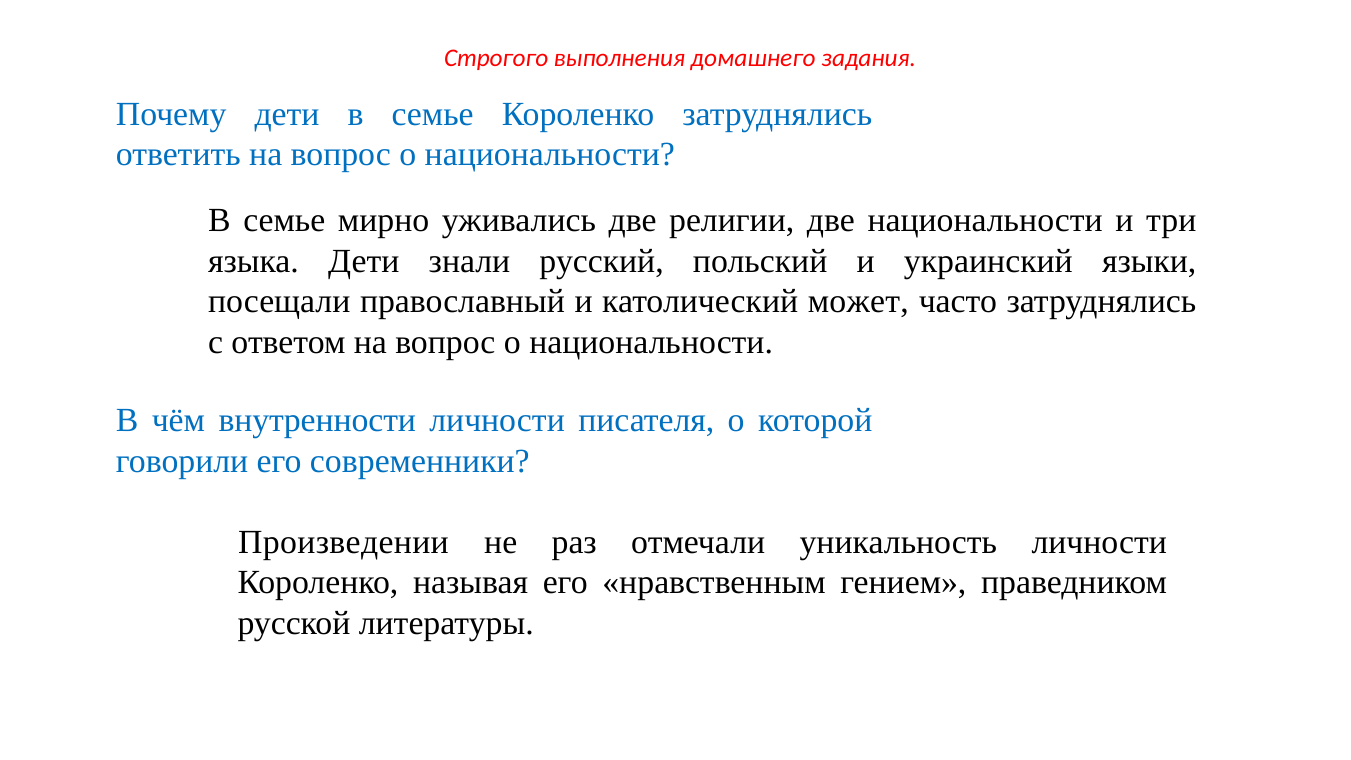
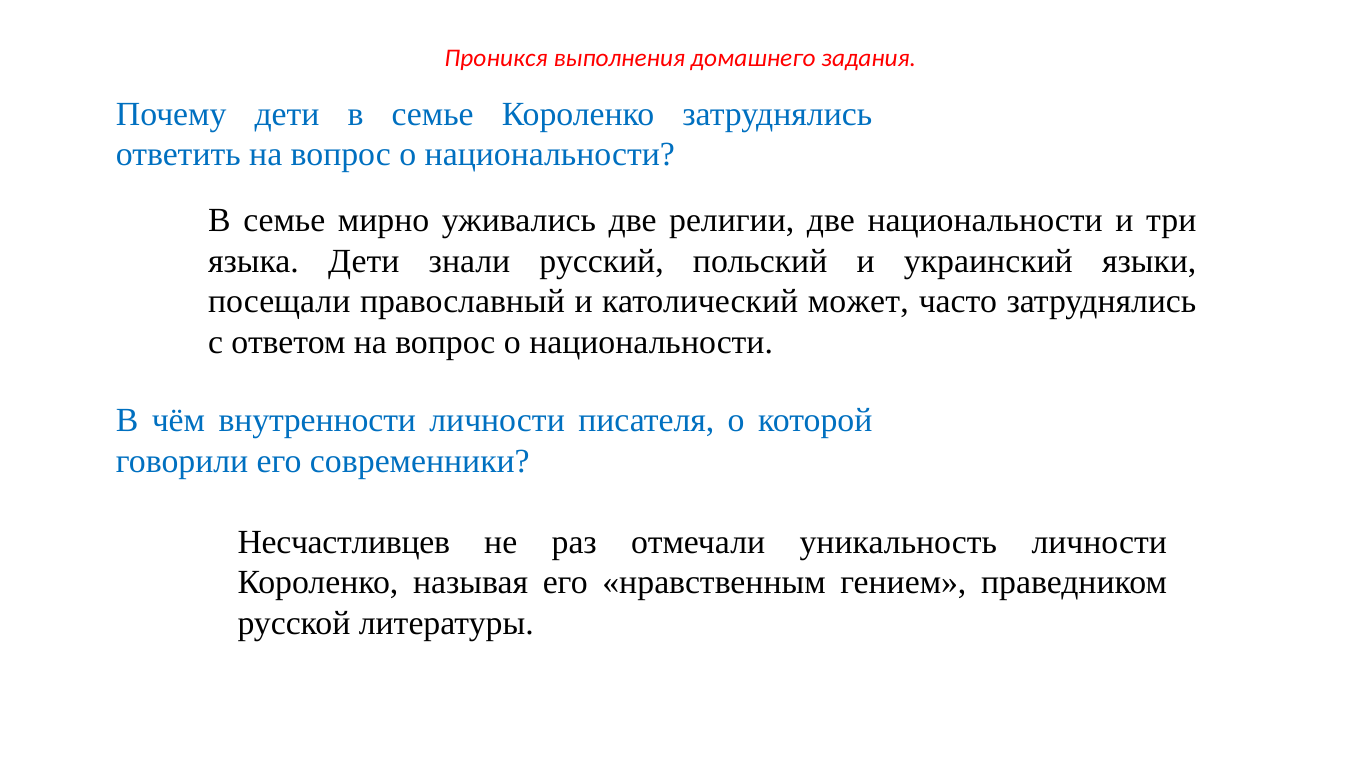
Строгого: Строгого -> Проникся
Произведении: Произведении -> Несчастливцев
